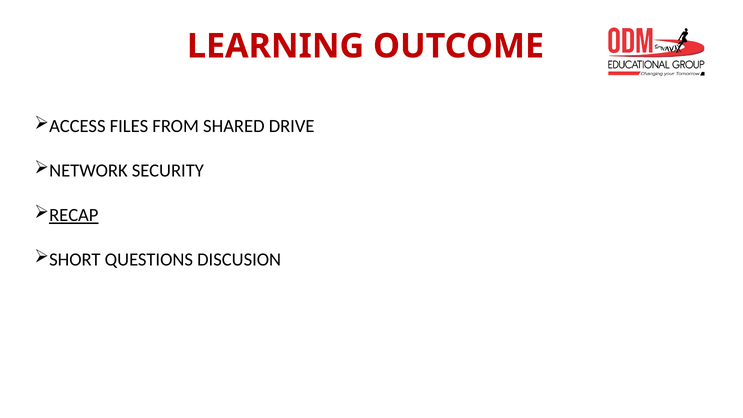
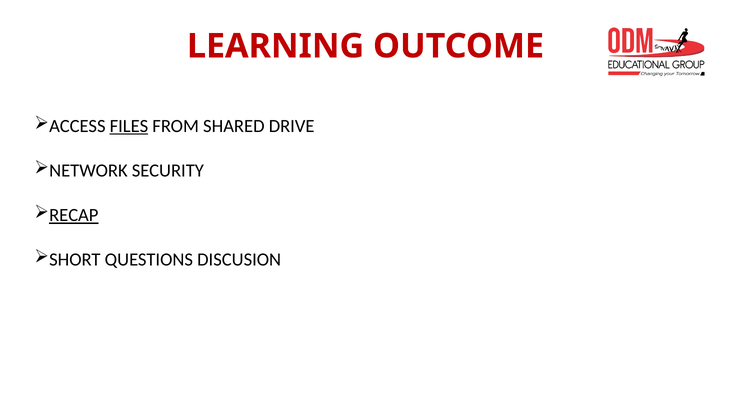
FILES underline: none -> present
